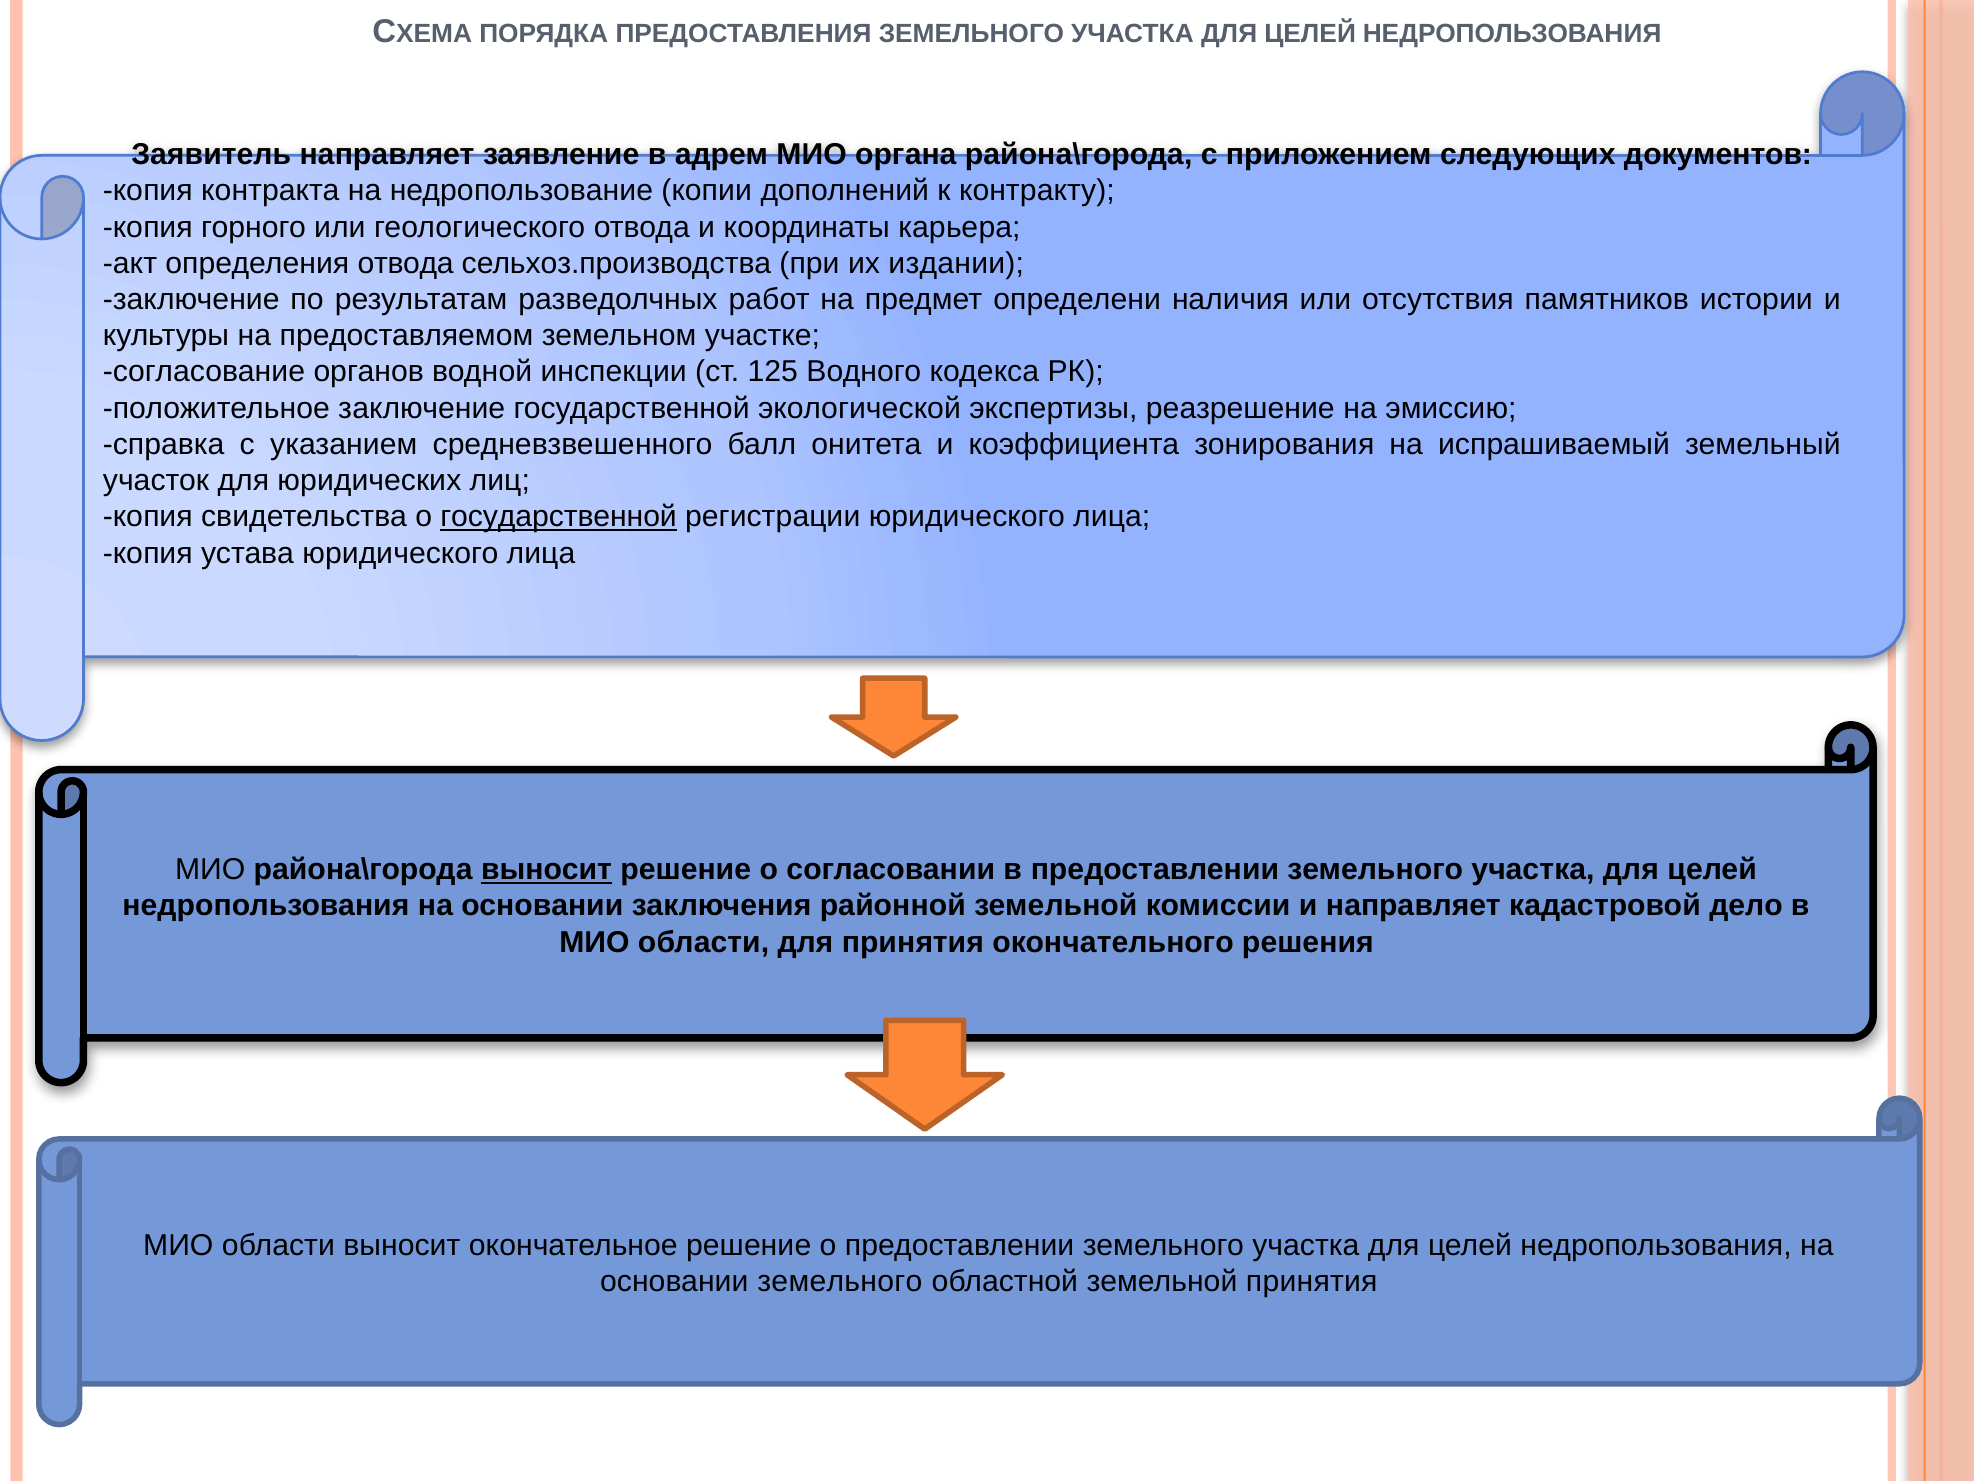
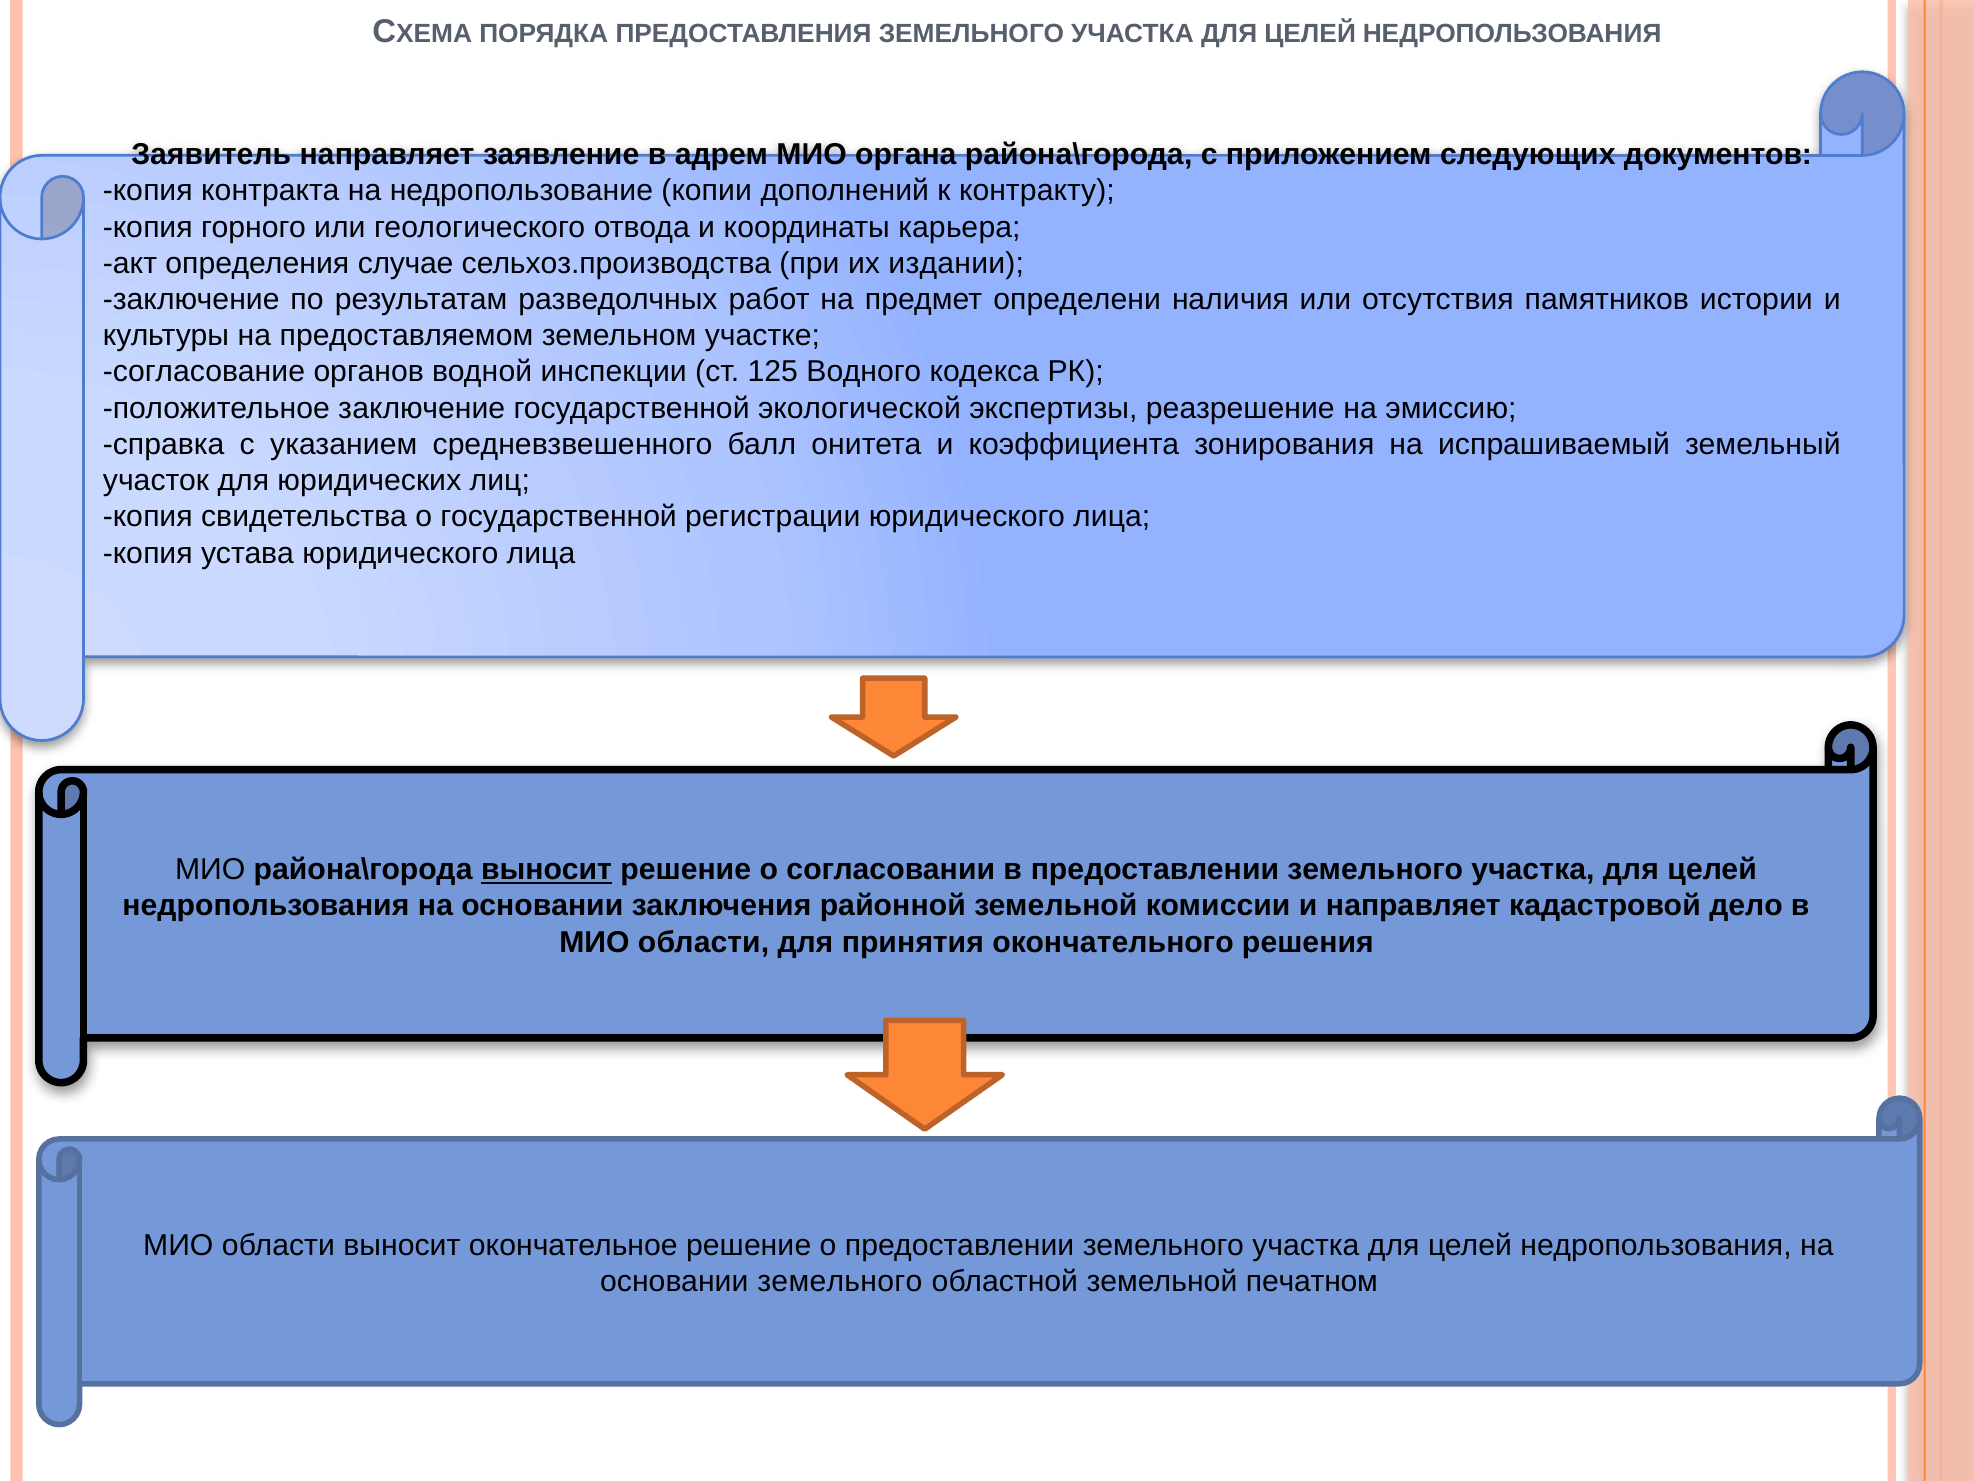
определения отвода: отвода -> случае
государственной at (559, 517) underline: present -> none
земельной принятия: принятия -> печатном
